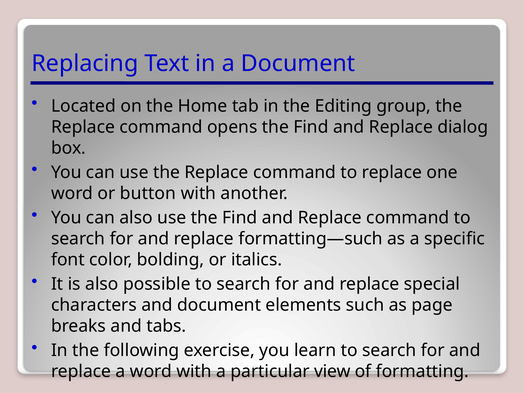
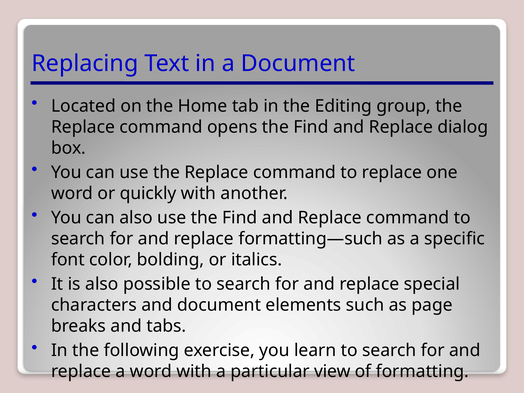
button: button -> quickly
